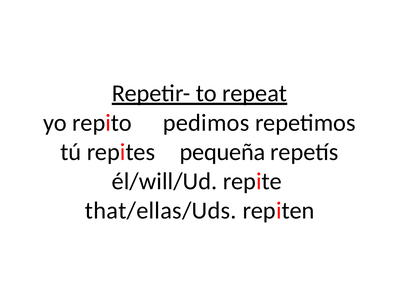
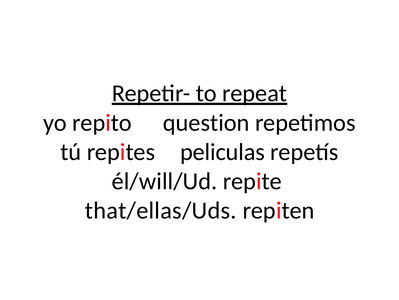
pedimos: pedimos -> question
pequeña: pequeña -> peliculas
